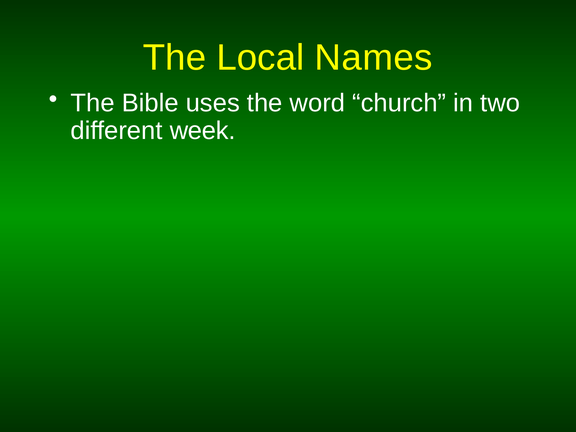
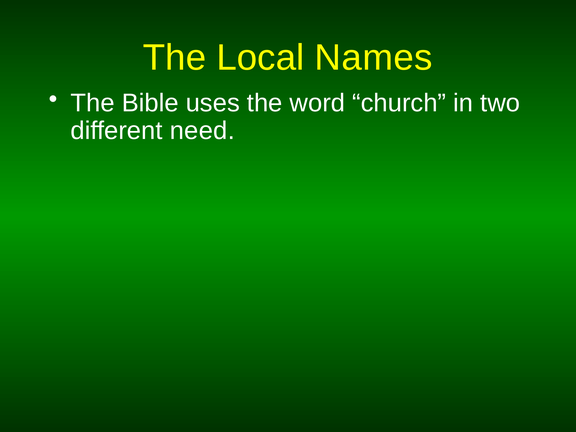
week: week -> need
